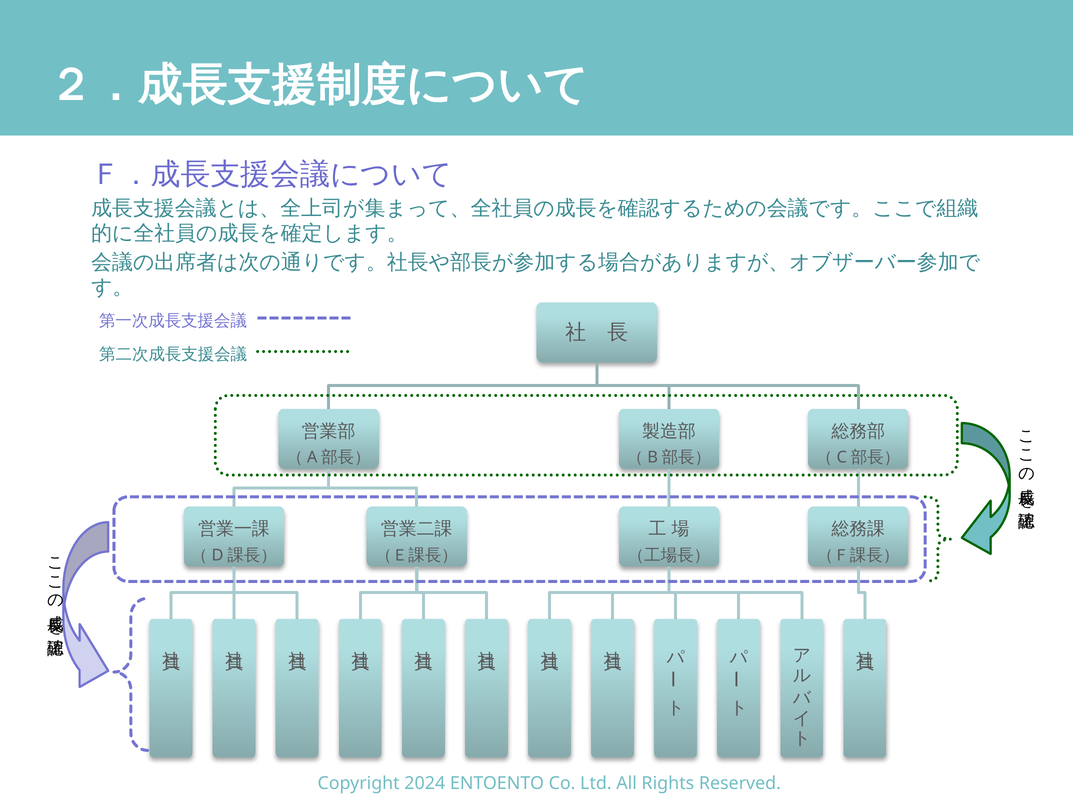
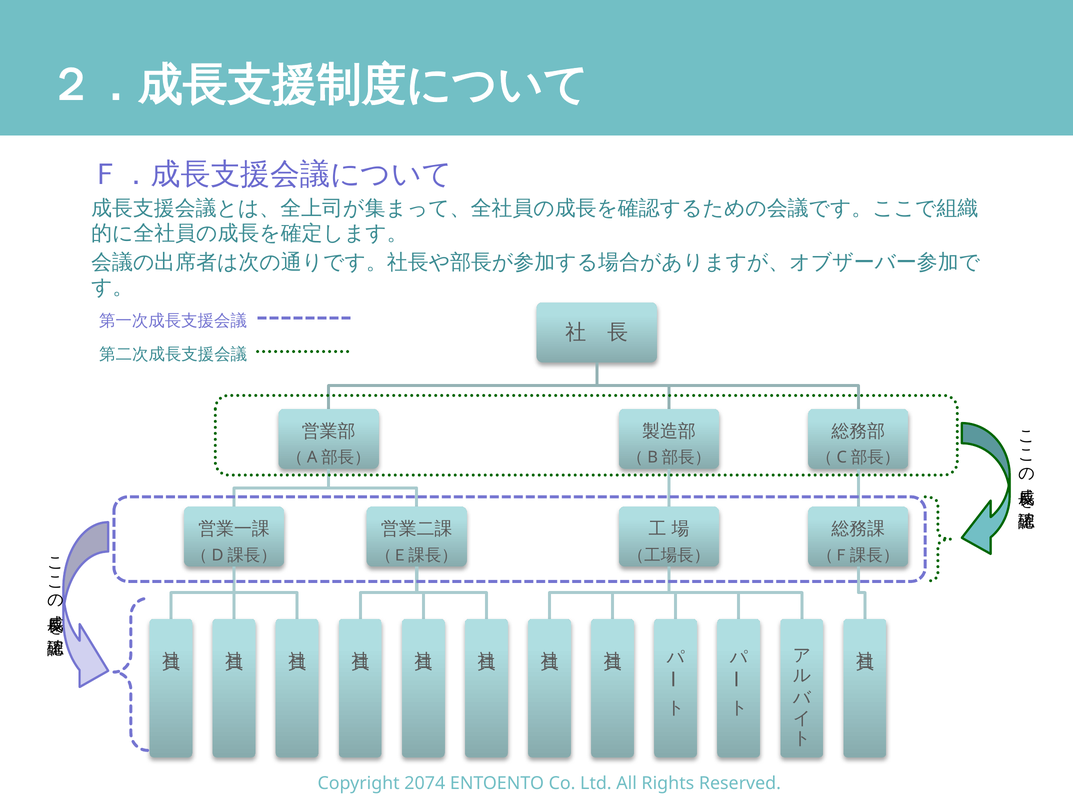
2024: 2024 -> 2074
